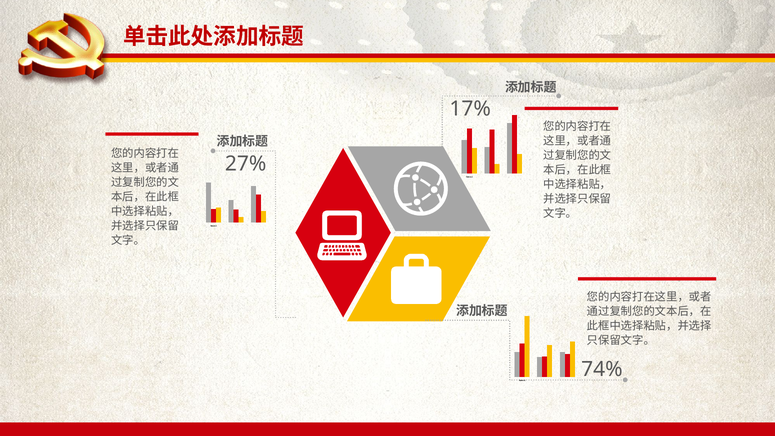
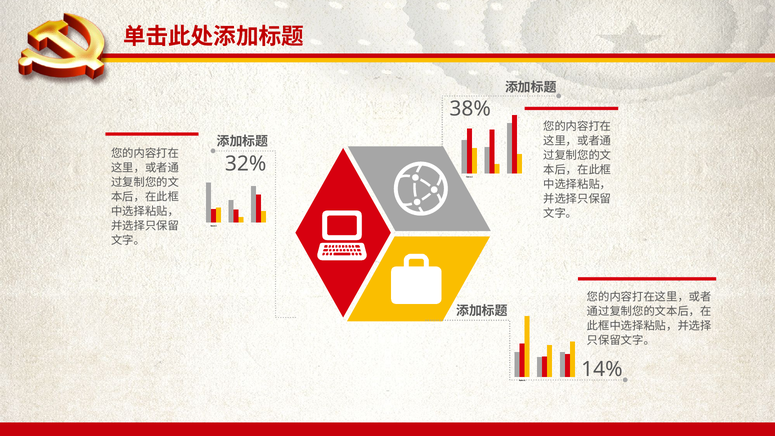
17%: 17% -> 38%
27%: 27% -> 32%
74%: 74% -> 14%
